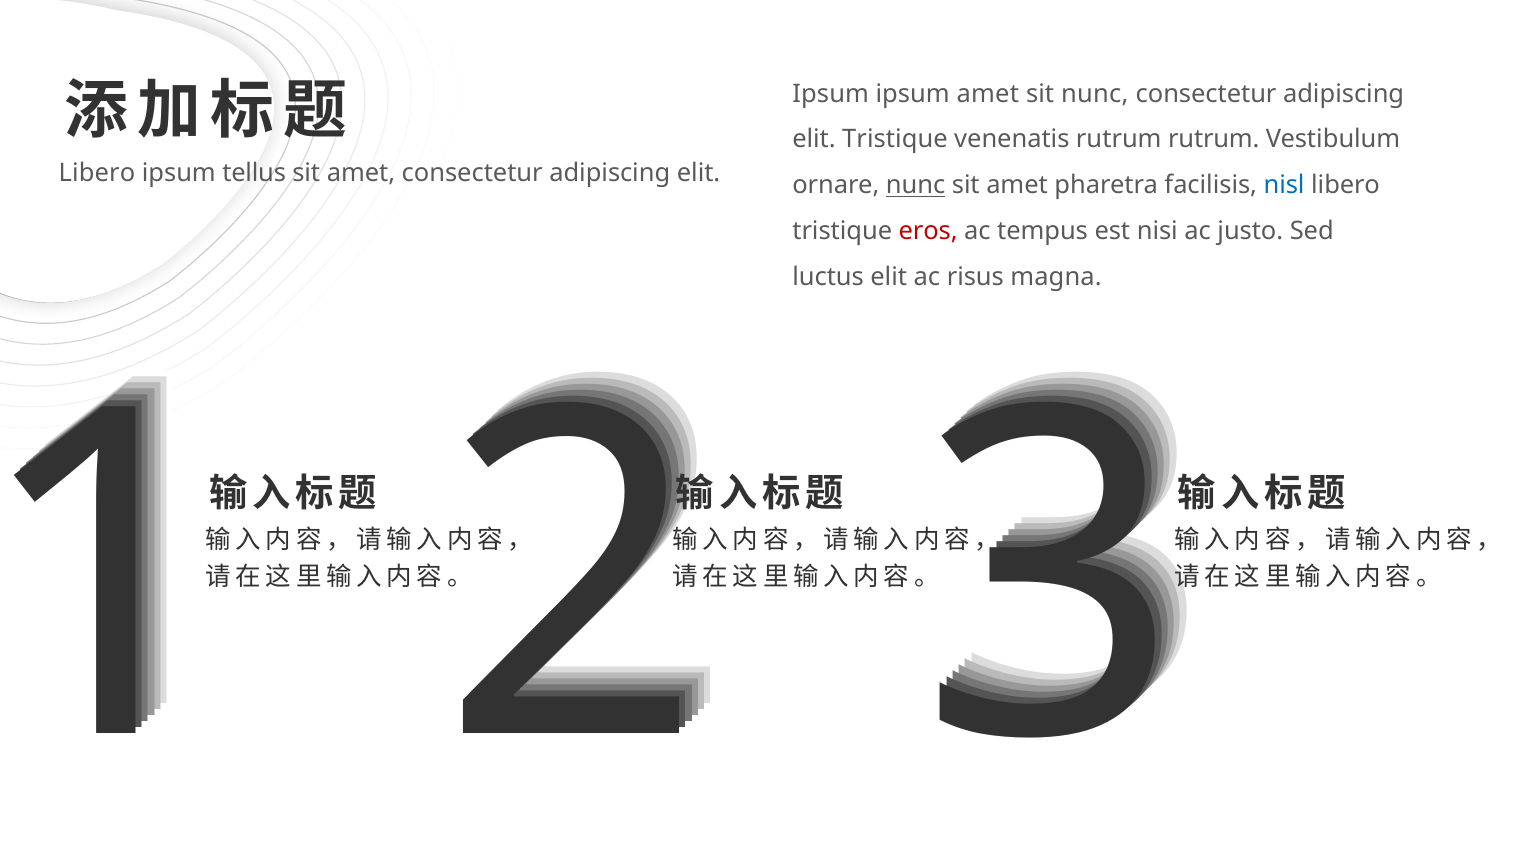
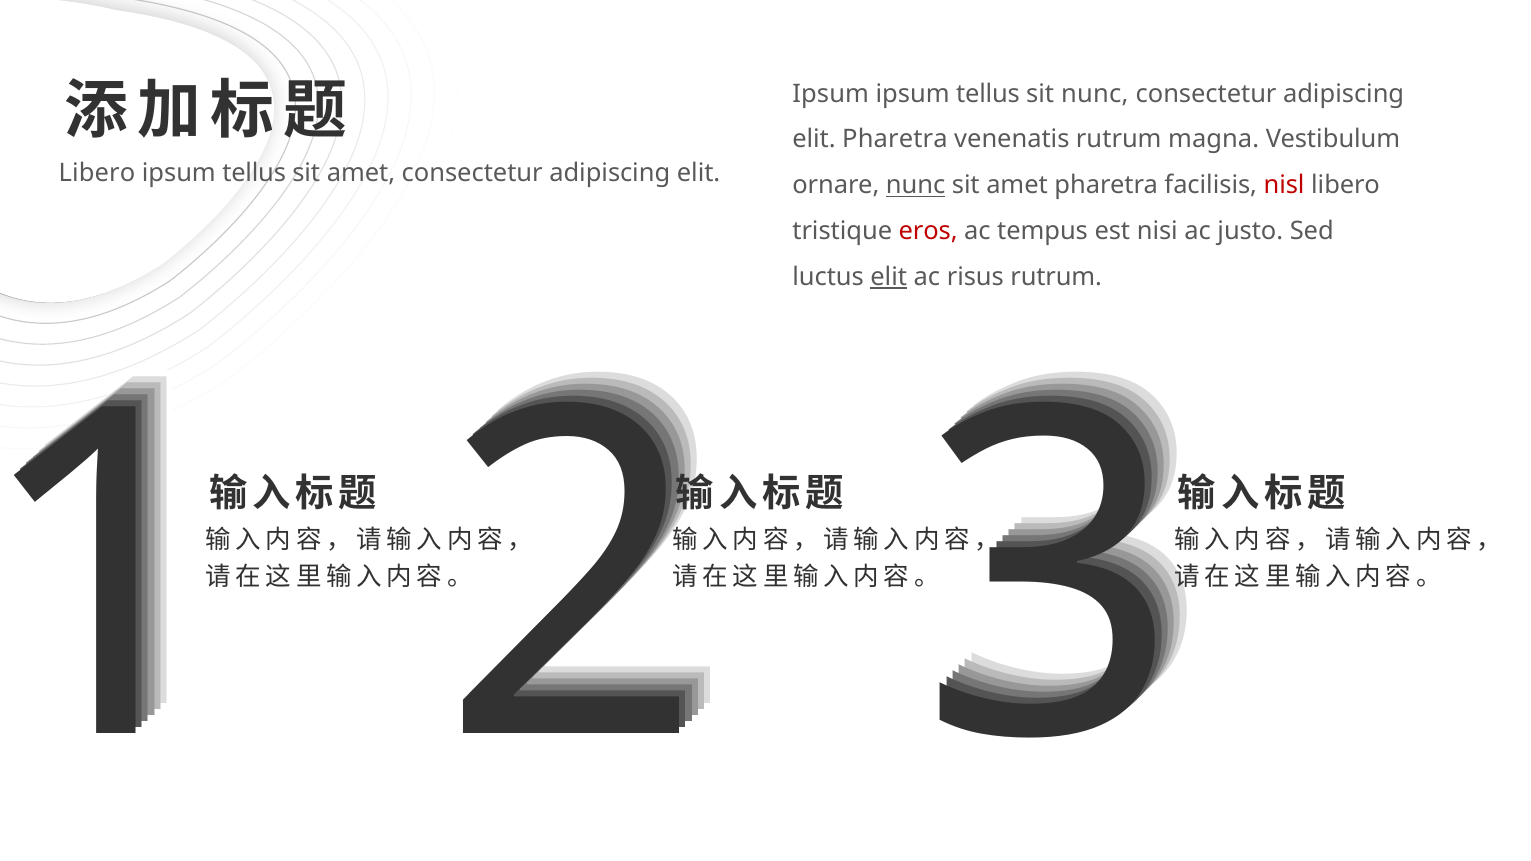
amet at (988, 94): amet -> tellus
elit Tristique: Tristique -> Pharetra
rutrum rutrum: rutrum -> magna
nisl colour: blue -> red
elit at (889, 277) underline: none -> present
risus magna: magna -> rutrum
